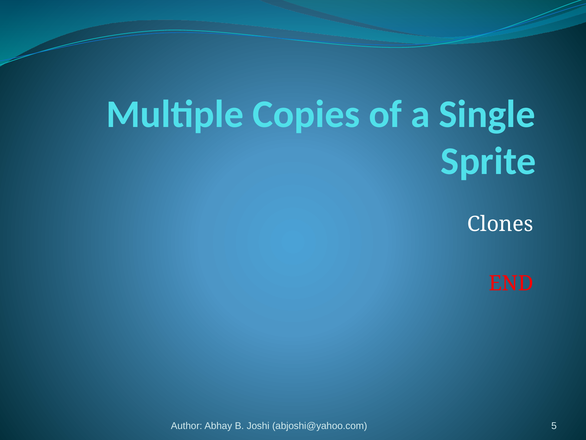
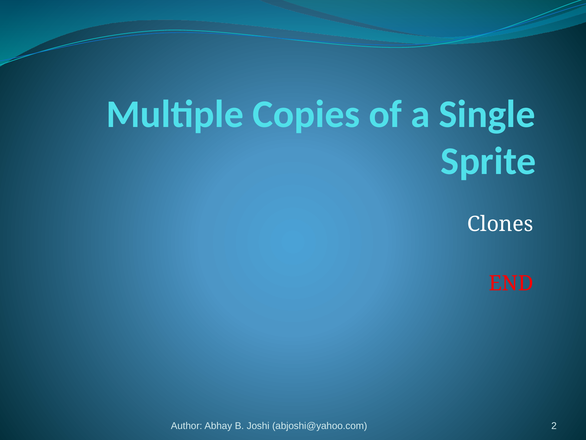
5: 5 -> 2
